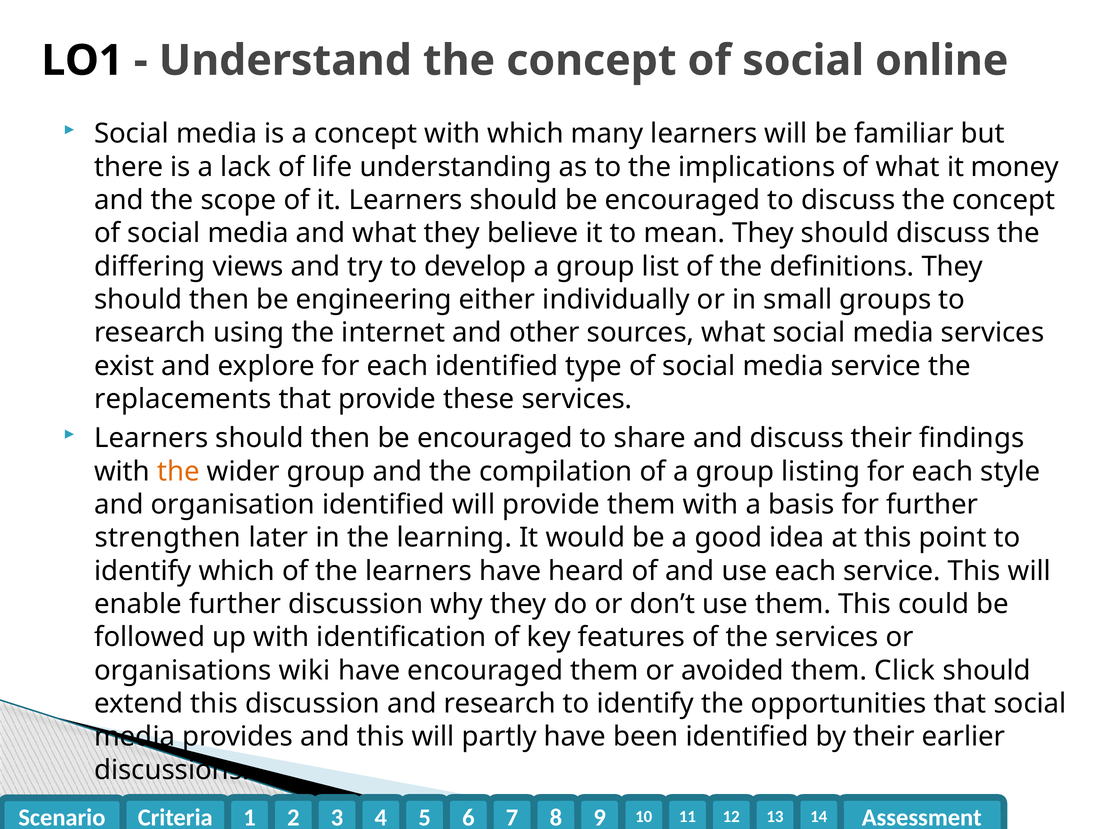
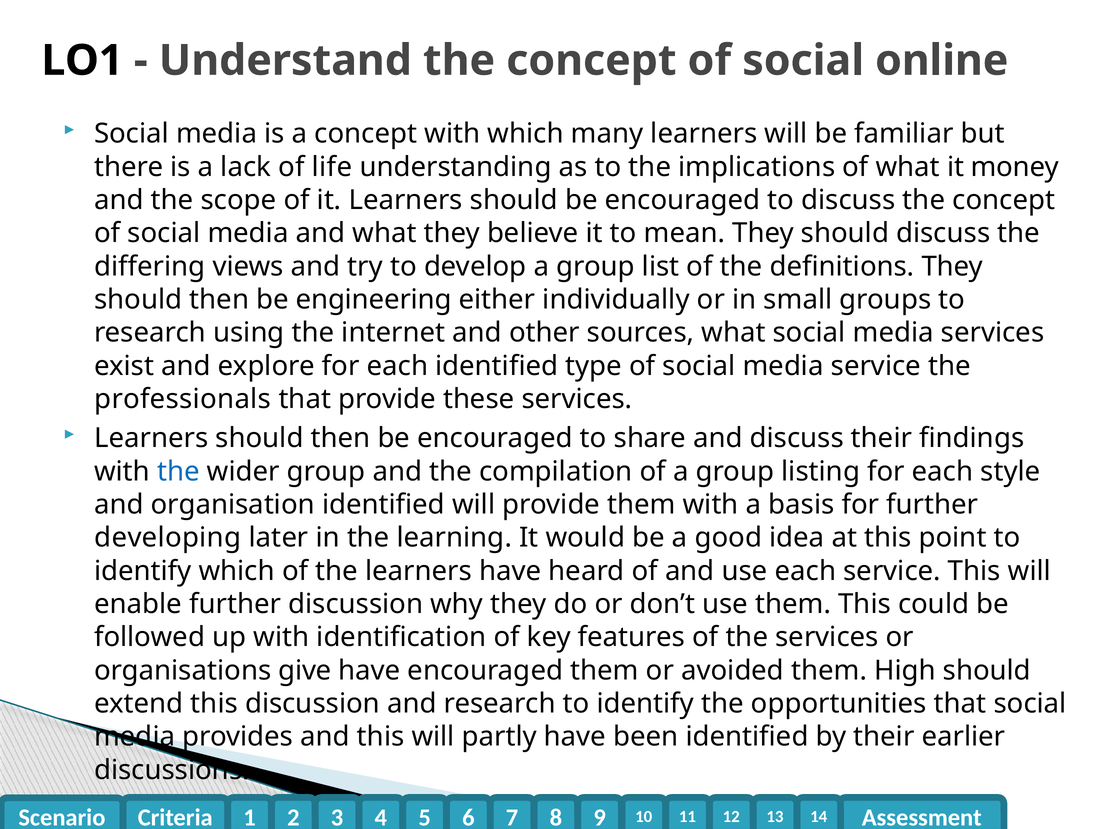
replacements: replacements -> professionals
the at (178, 471) colour: orange -> blue
strengthen: strengthen -> developing
wiki: wiki -> give
Click: Click -> High
